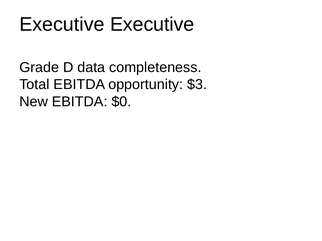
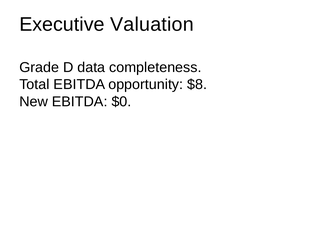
Executive Executive: Executive -> Valuation
$3: $3 -> $8
